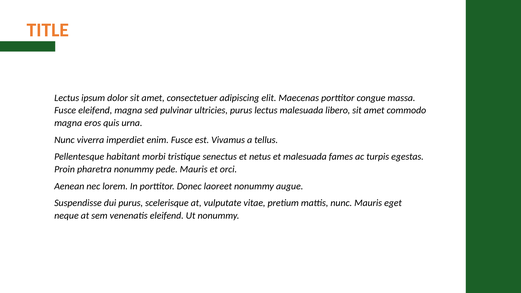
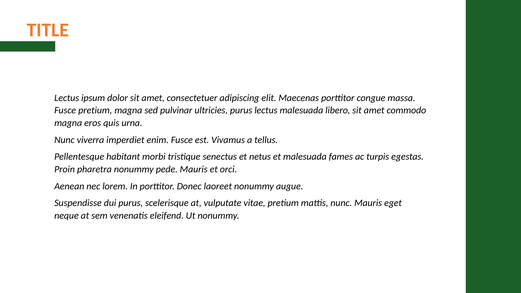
Fusce eleifend: eleifend -> pretium
